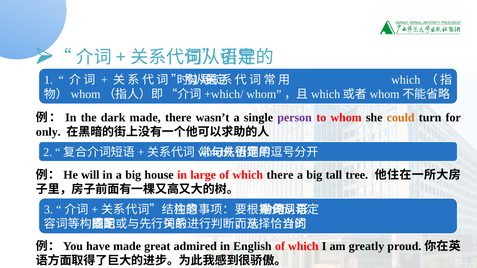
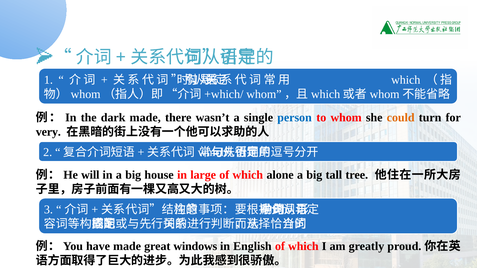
person colour: purple -> blue
only: only -> very
which there: there -> alone
admired: admired -> windows
